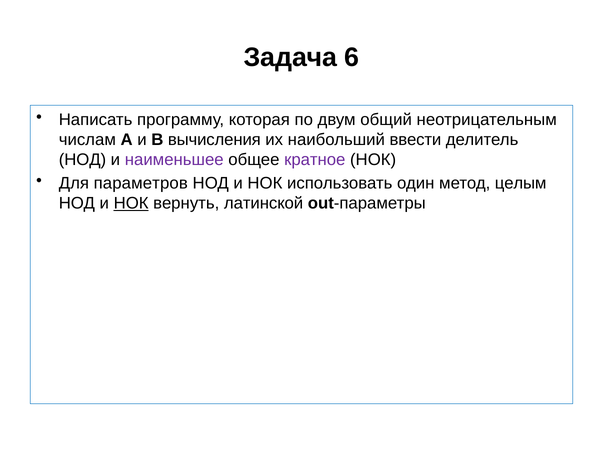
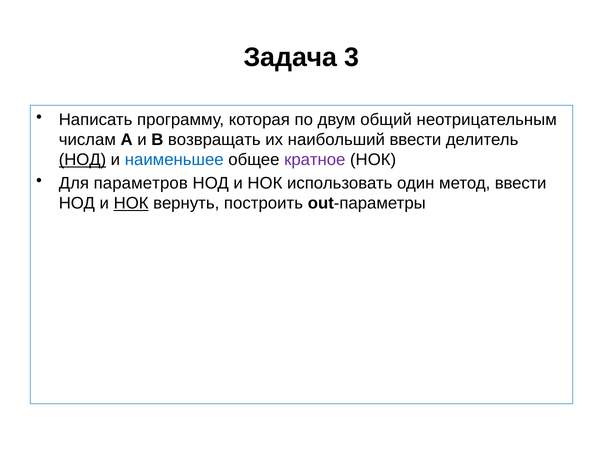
6: 6 -> 3
вычисления: вычисления -> возвращать
НОД at (82, 160) underline: none -> present
наименьшее colour: purple -> blue
метод целым: целым -> ввести
латинской: латинской -> построить
